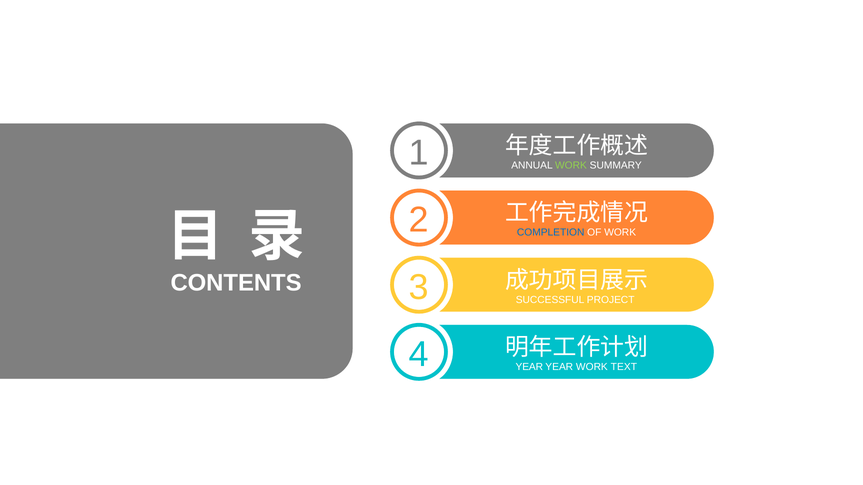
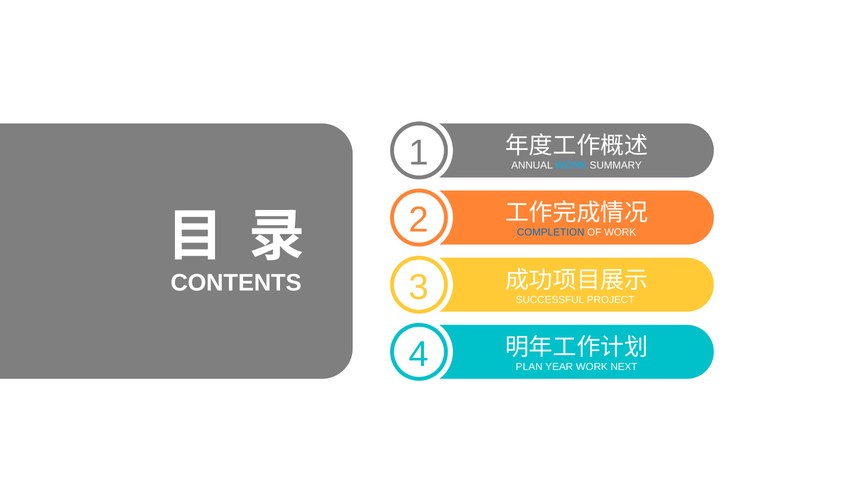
WORK at (571, 166) colour: light green -> light blue
YEAR at (529, 367): YEAR -> PLAN
TEXT: TEXT -> NEXT
